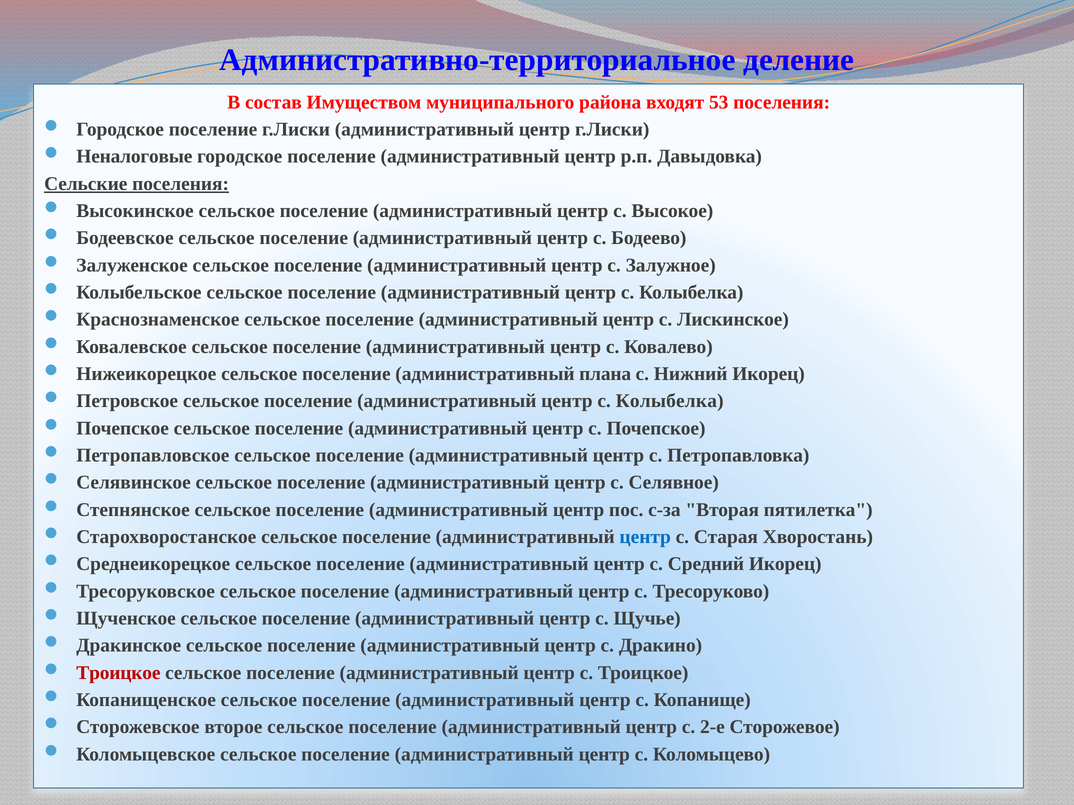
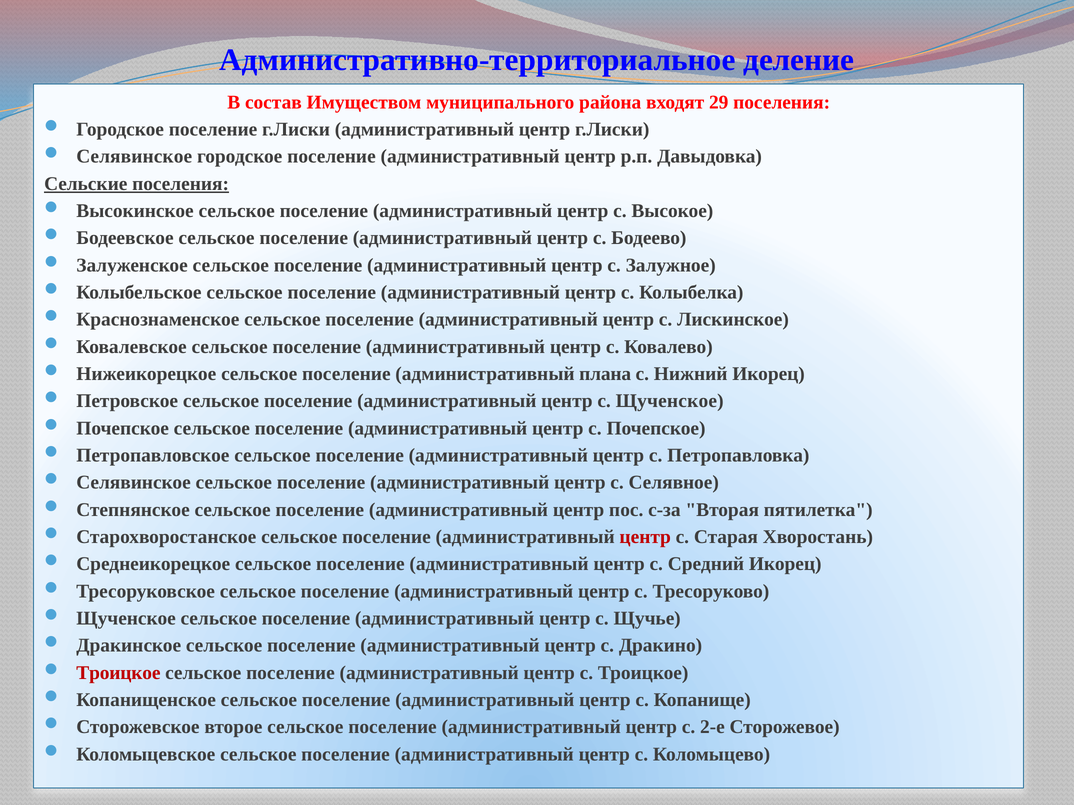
53: 53 -> 29
Неналоговые at (134, 157): Неналоговые -> Селявинское
Колыбелка at (670, 401): Колыбелка -> Щученское
центр at (645, 537) colour: blue -> red
